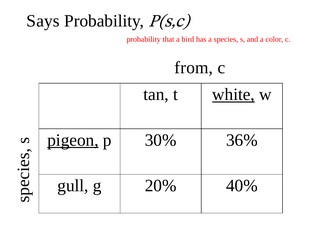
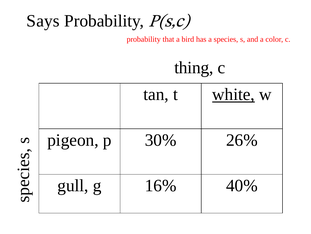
from: from -> thing
pigeon underline: present -> none
36%: 36% -> 26%
20%: 20% -> 16%
